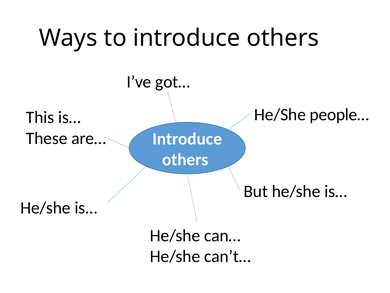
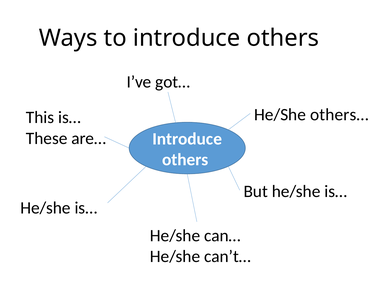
people…: people… -> others…
